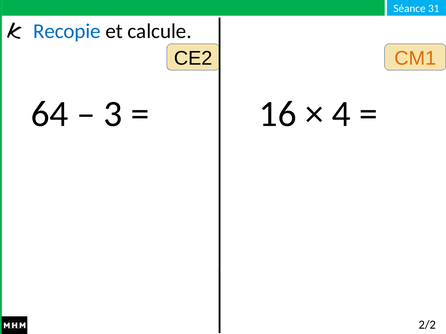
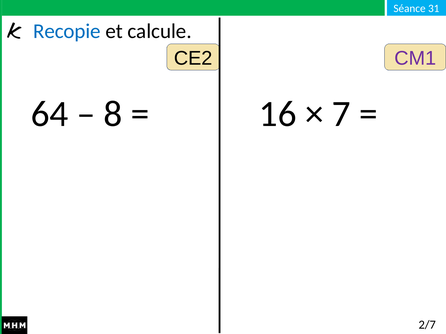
CM1 colour: orange -> purple
3: 3 -> 8
4: 4 -> 7
2/2: 2/2 -> 2/7
